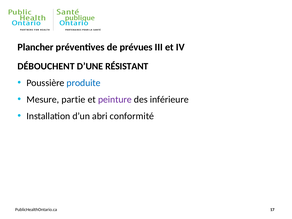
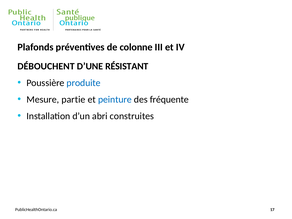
Plancher: Plancher -> Plafonds
prévues: prévues -> colonne
peinture colour: purple -> blue
inférieure: inférieure -> fréquente
conformité: conformité -> construites
